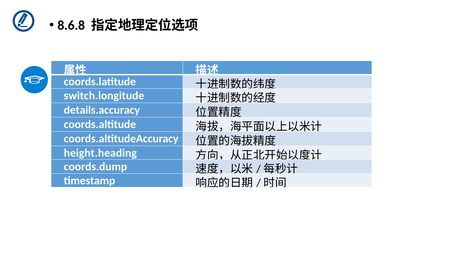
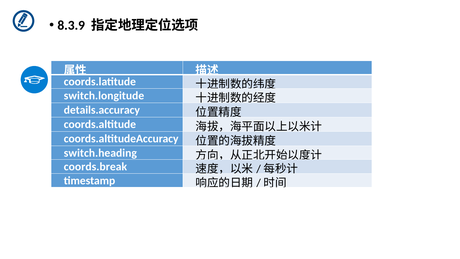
8.6.8: 8.6.8 -> 8.3.9
height.heading: height.heading -> switch.heading
coords.dump: coords.dump -> coords.break
